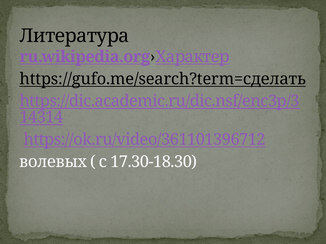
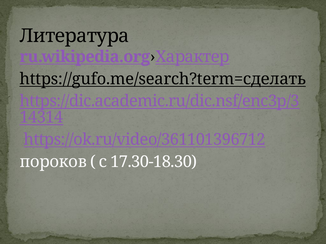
волевых: волевых -> пороков
